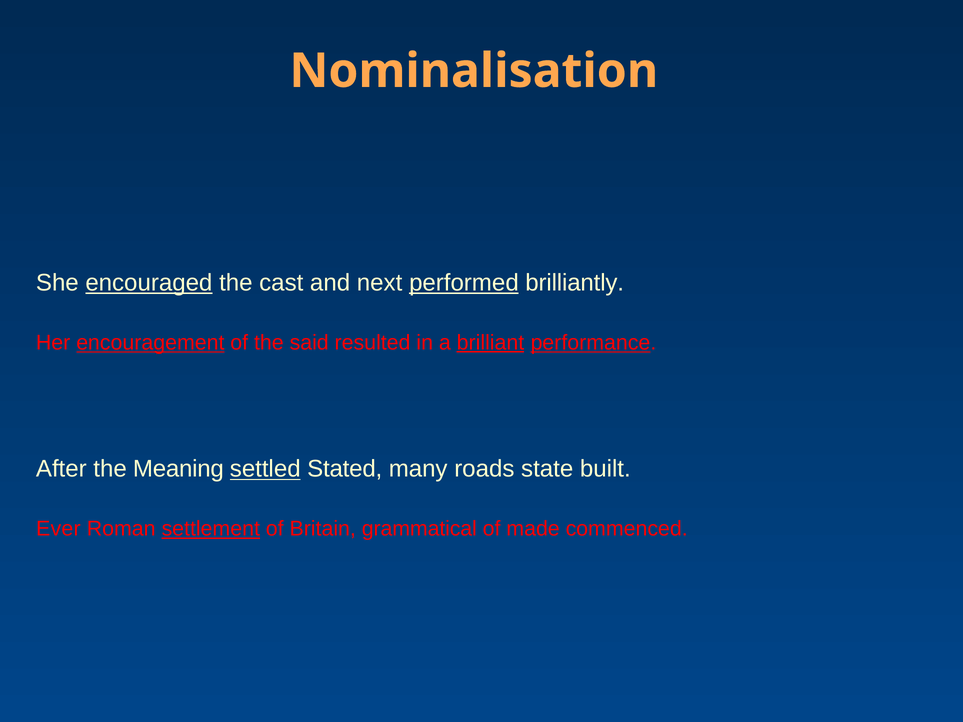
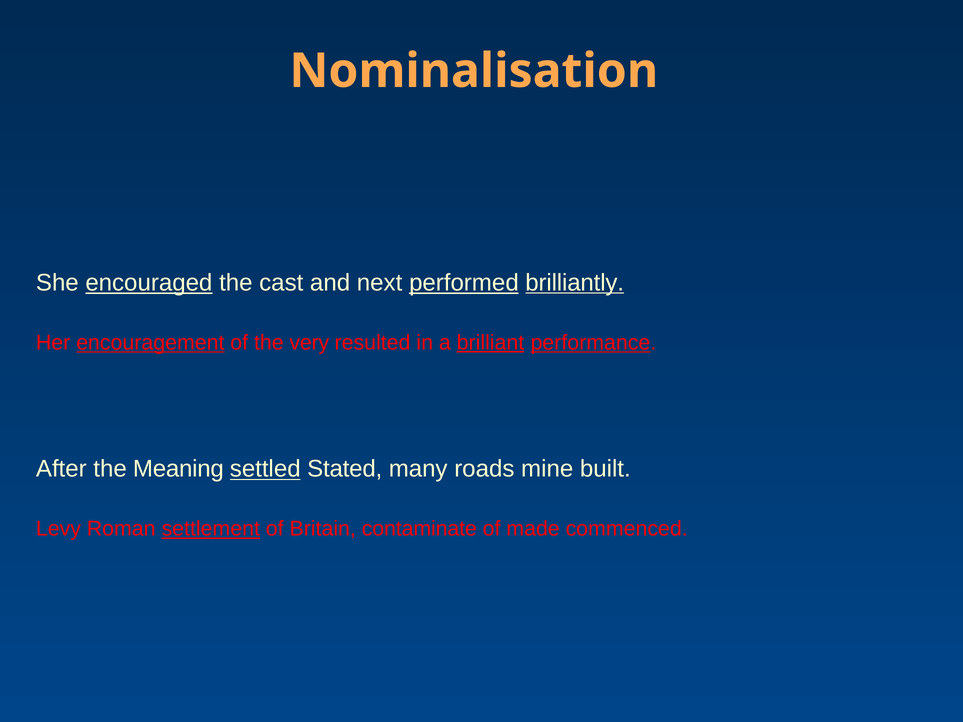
brilliantly underline: none -> present
said: said -> very
state: state -> mine
Ever: Ever -> Levy
grammatical: grammatical -> contaminate
